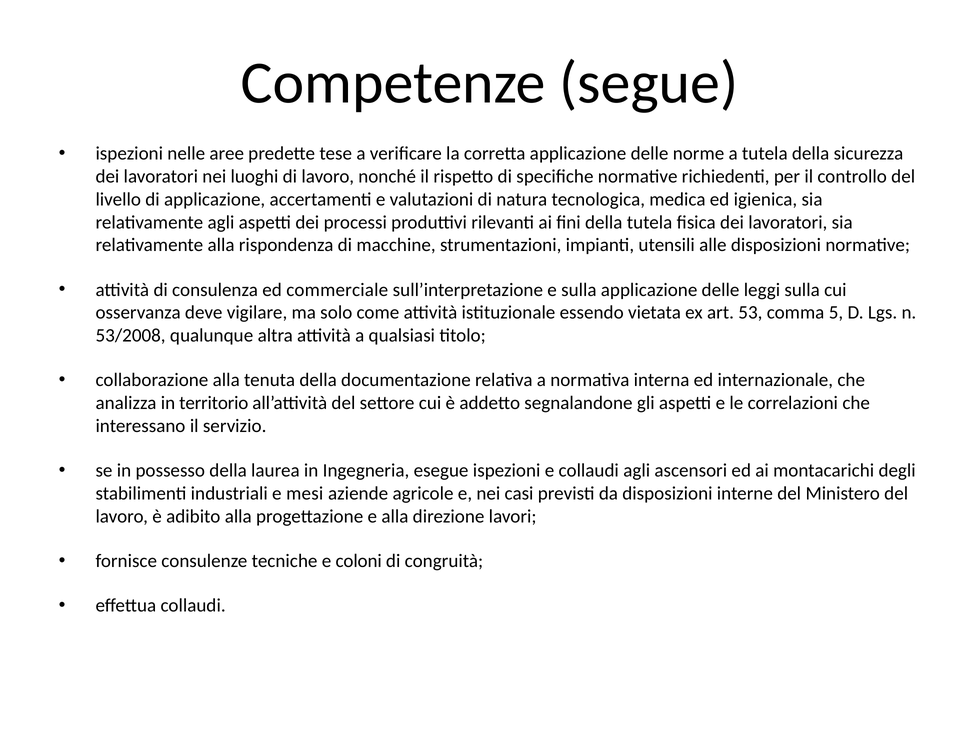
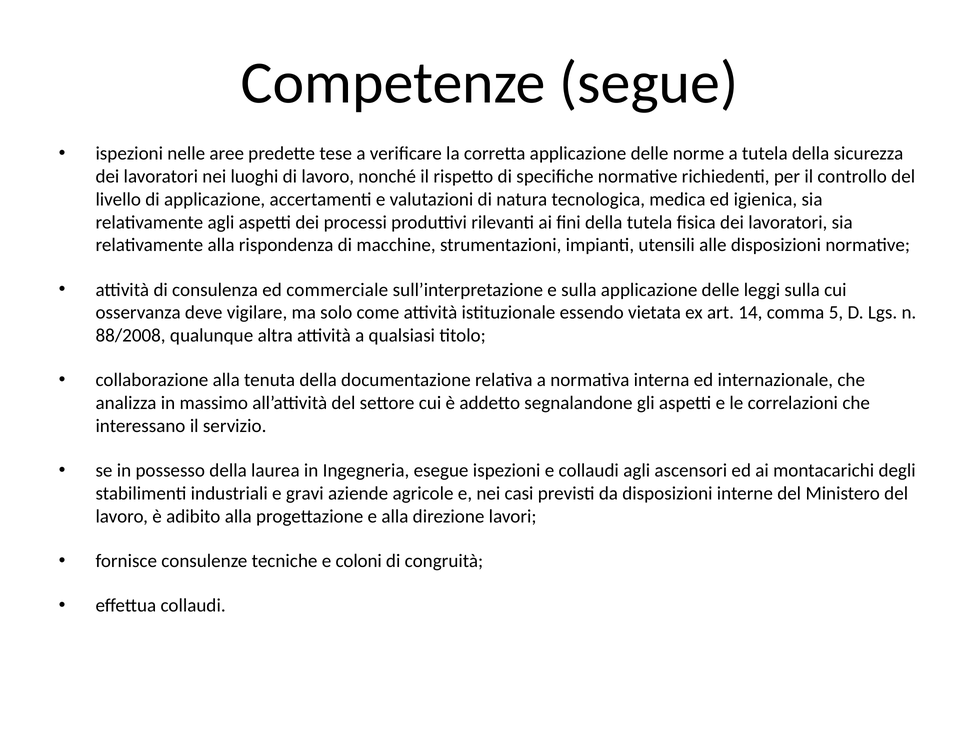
53: 53 -> 14
53/2008: 53/2008 -> 88/2008
territorio: territorio -> massimo
mesi: mesi -> gravi
